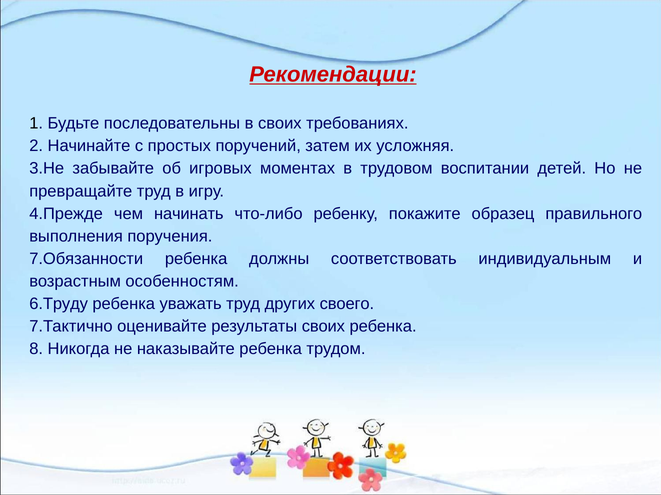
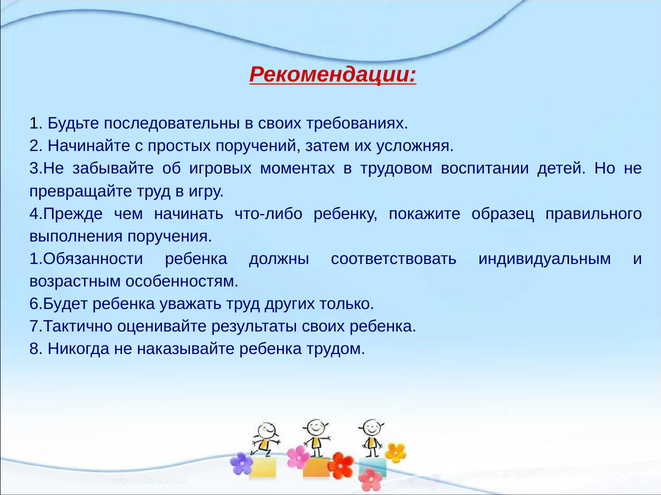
7.Обязанности: 7.Обязанности -> 1.Обязанности
6.Труду: 6.Труду -> 6.Будет
своего: своего -> только
